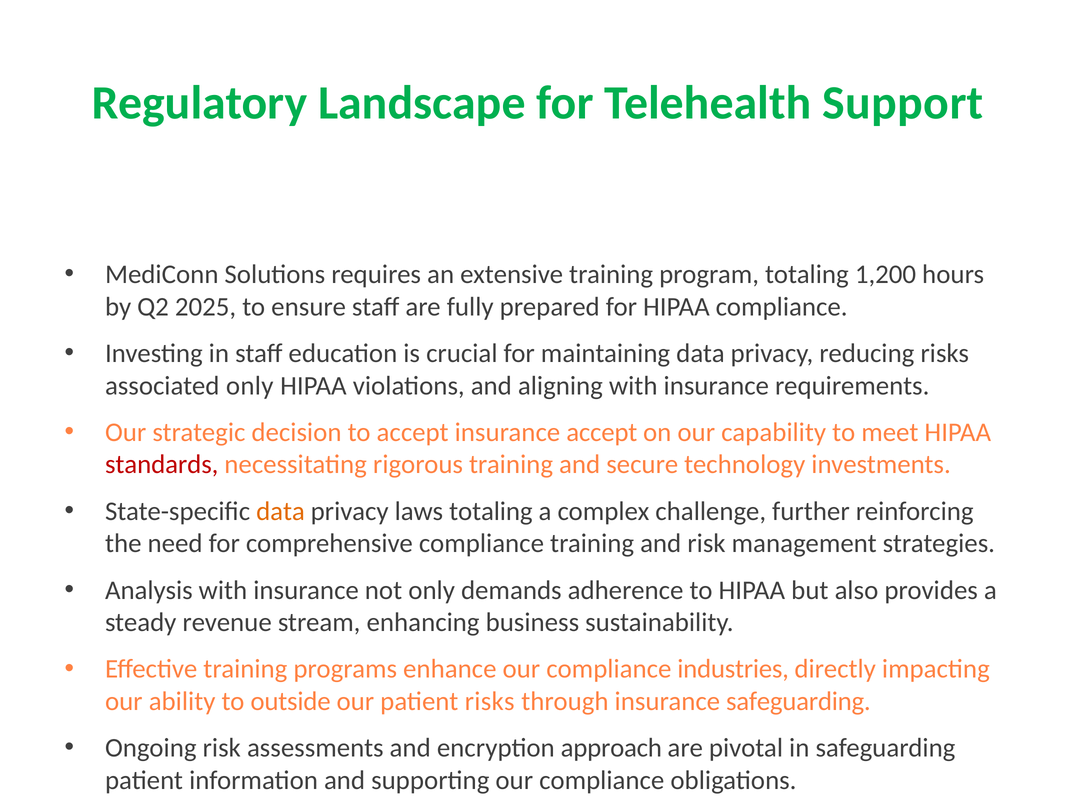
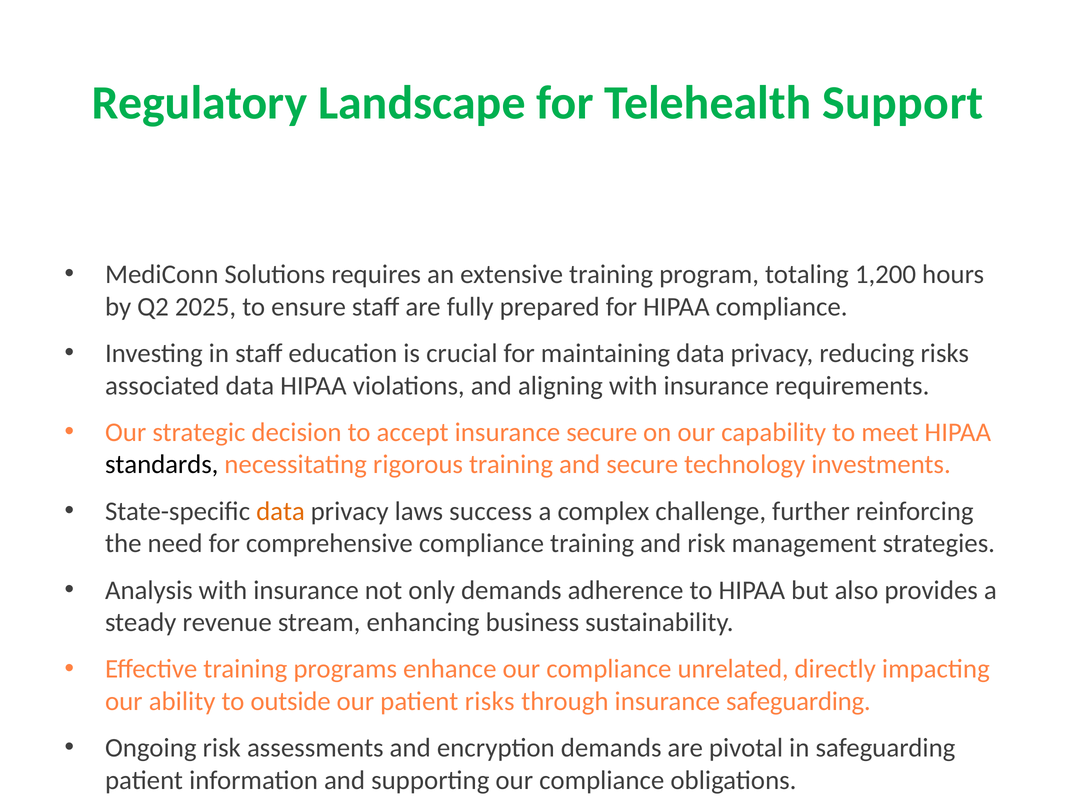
associated only: only -> data
insurance accept: accept -> secure
standards colour: red -> black
laws totaling: totaling -> success
industries: industries -> unrelated
encryption approach: approach -> demands
